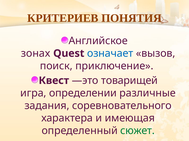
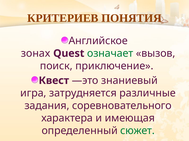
означает colour: blue -> green
товарищей: товарищей -> знаниевый
определении: определении -> затрудняется
